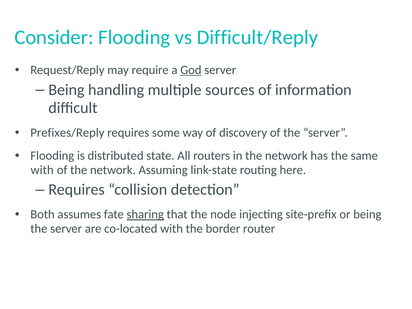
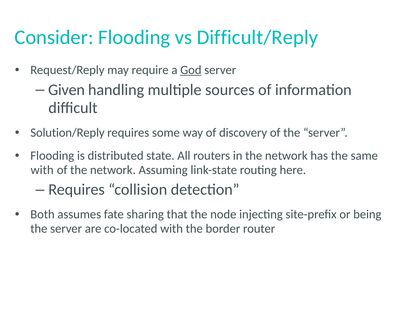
Being at (66, 90): Being -> Given
Prefixes/Reply: Prefixes/Reply -> Solution/Reply
sharing underline: present -> none
